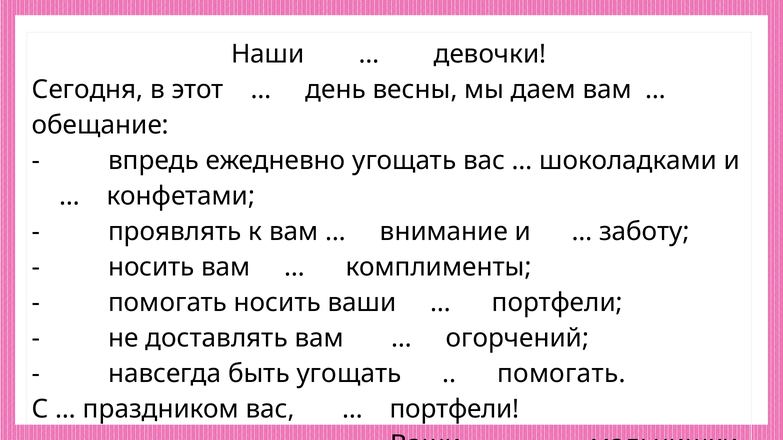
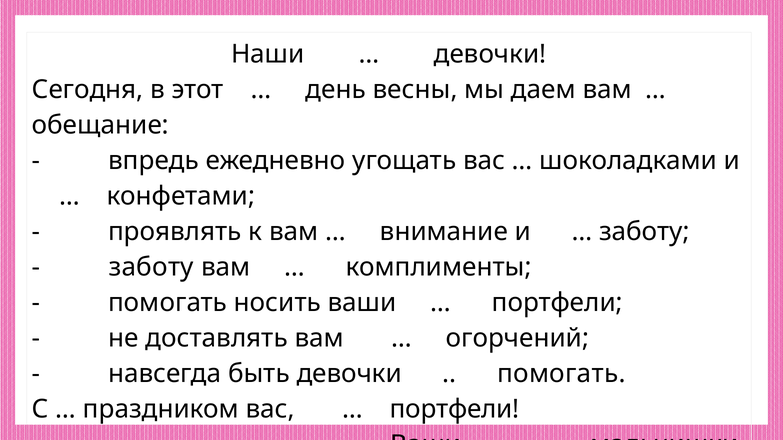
носить at (151, 267): носить -> заботу
быть угощать: угощать -> девочки
